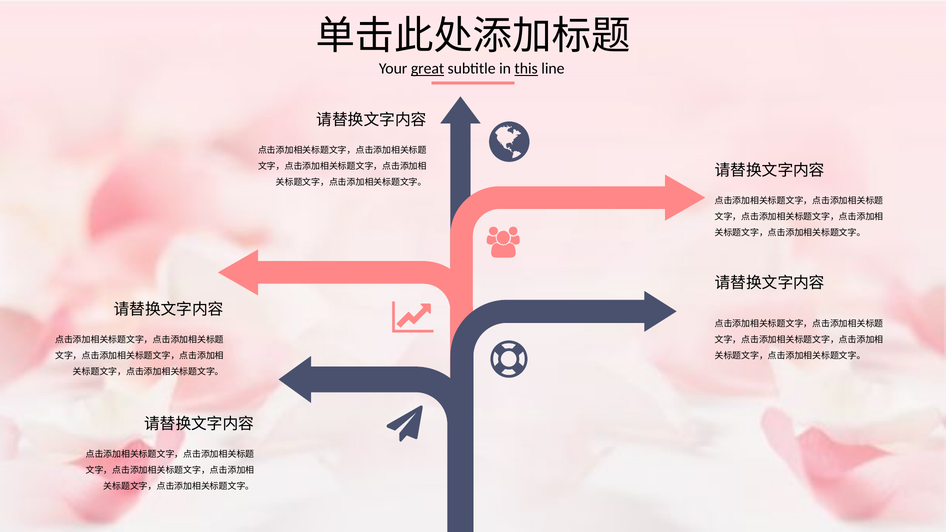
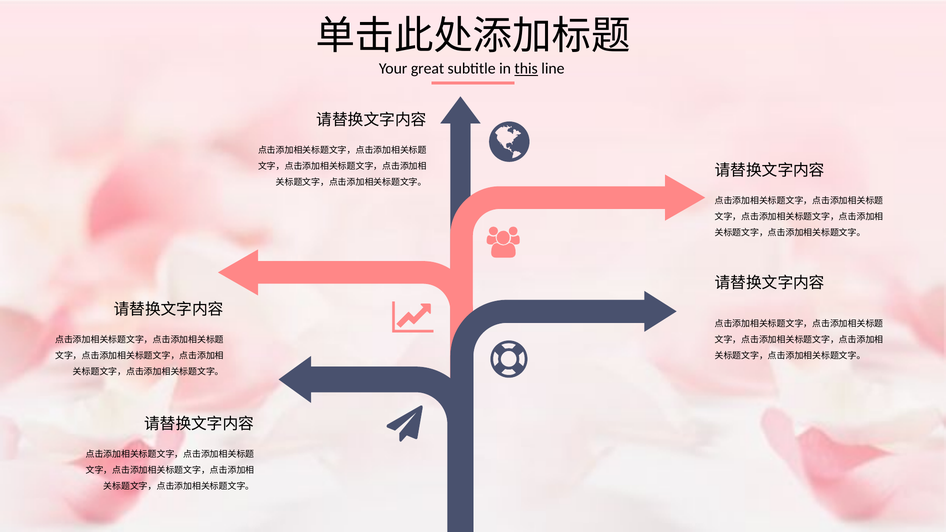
great underline: present -> none
